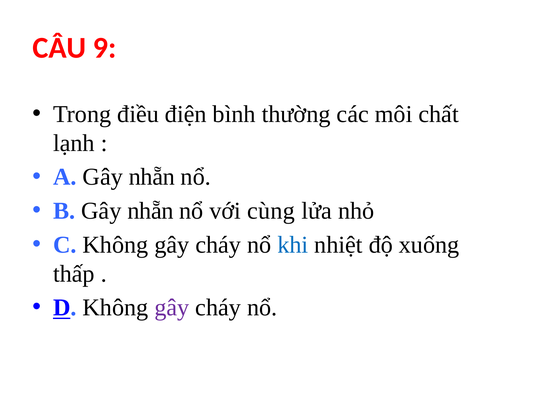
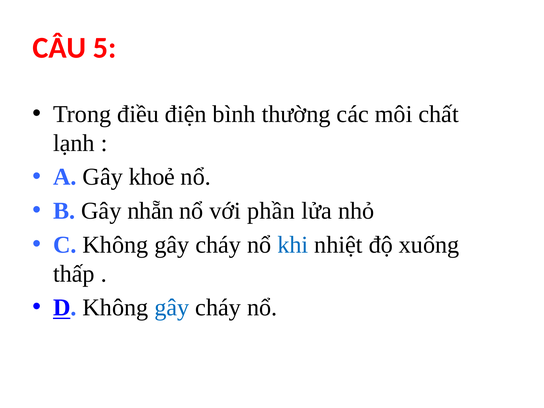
9: 9 -> 5
A Gây nhẵn: nhẵn -> khoẻ
cùng: cùng -> phần
gây at (172, 308) colour: purple -> blue
